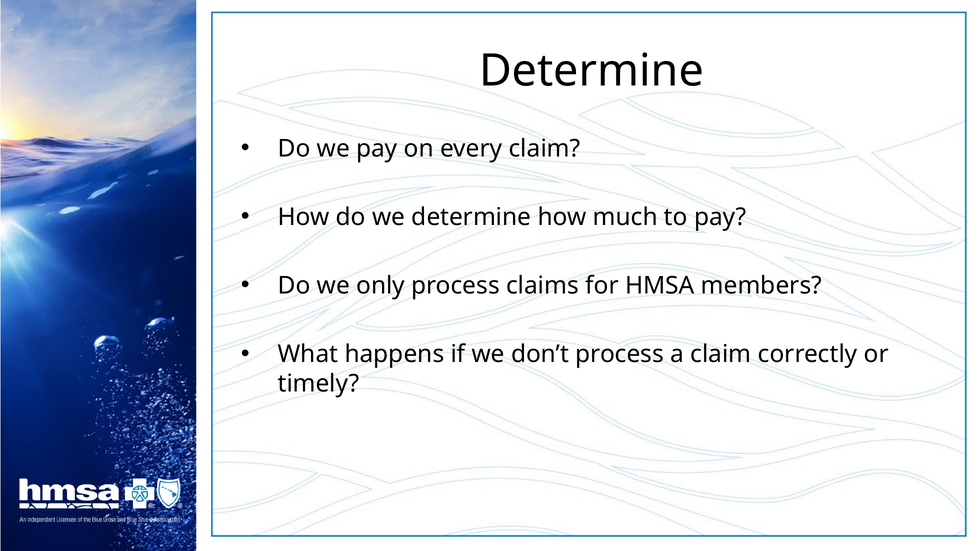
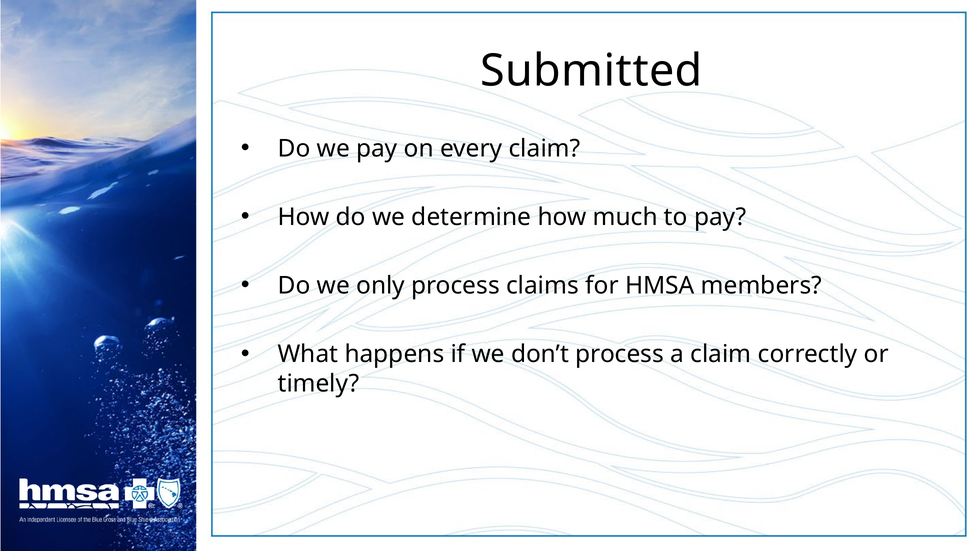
Determine at (592, 71): Determine -> Submitted
